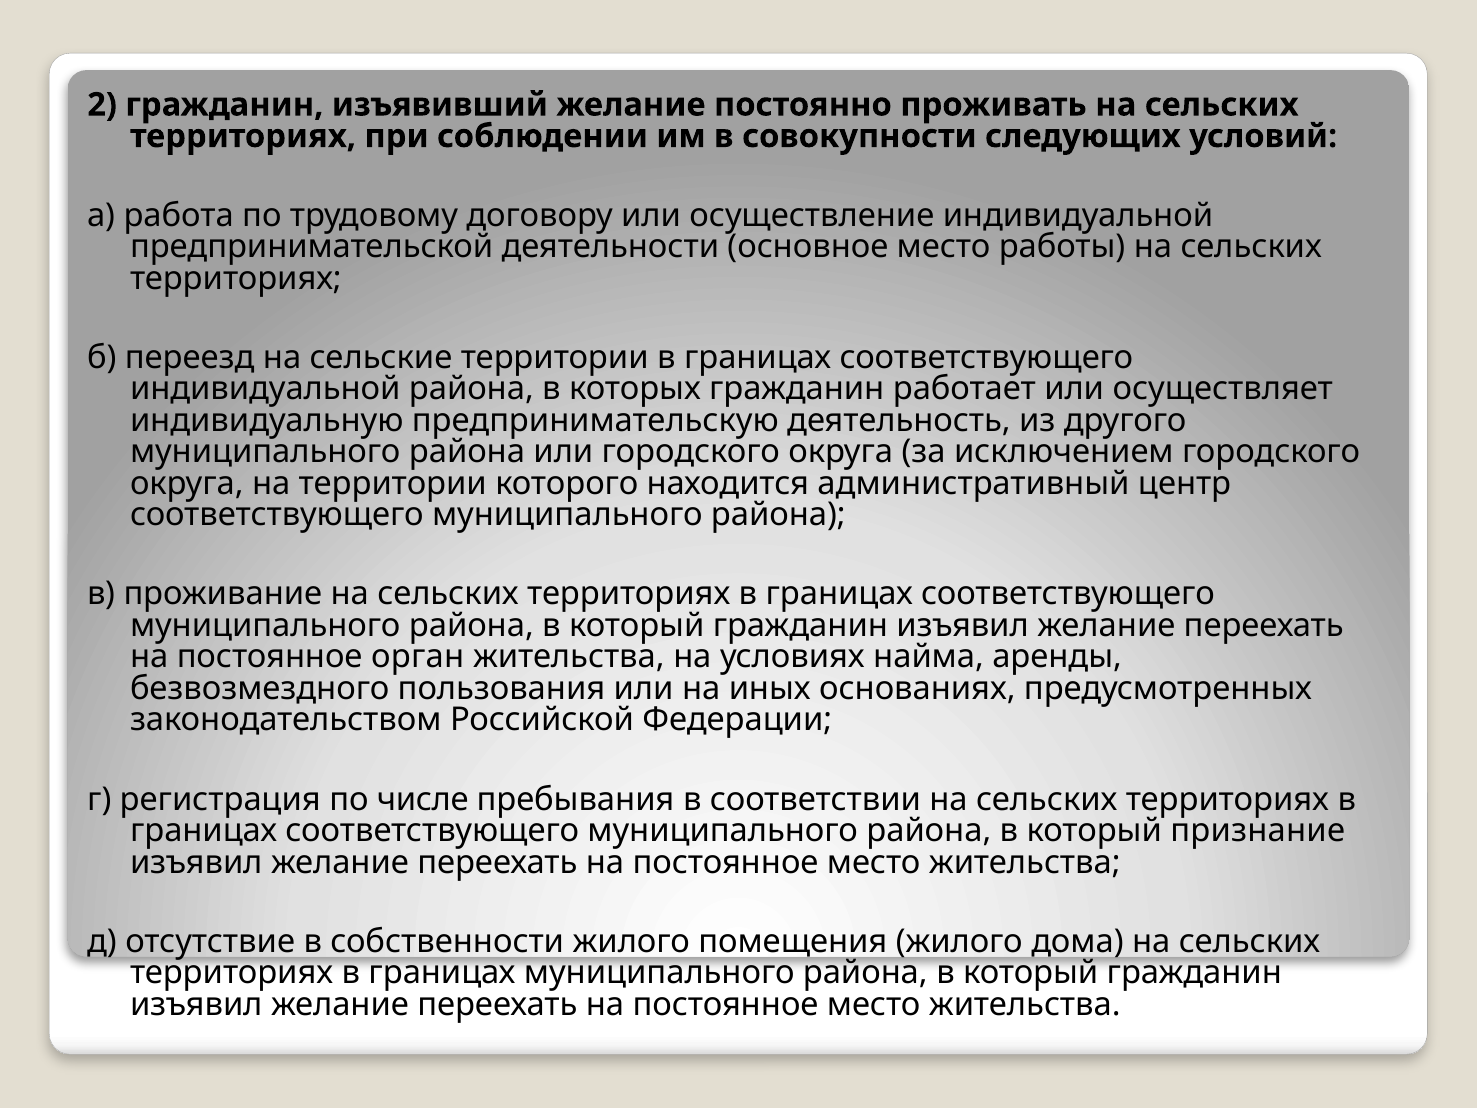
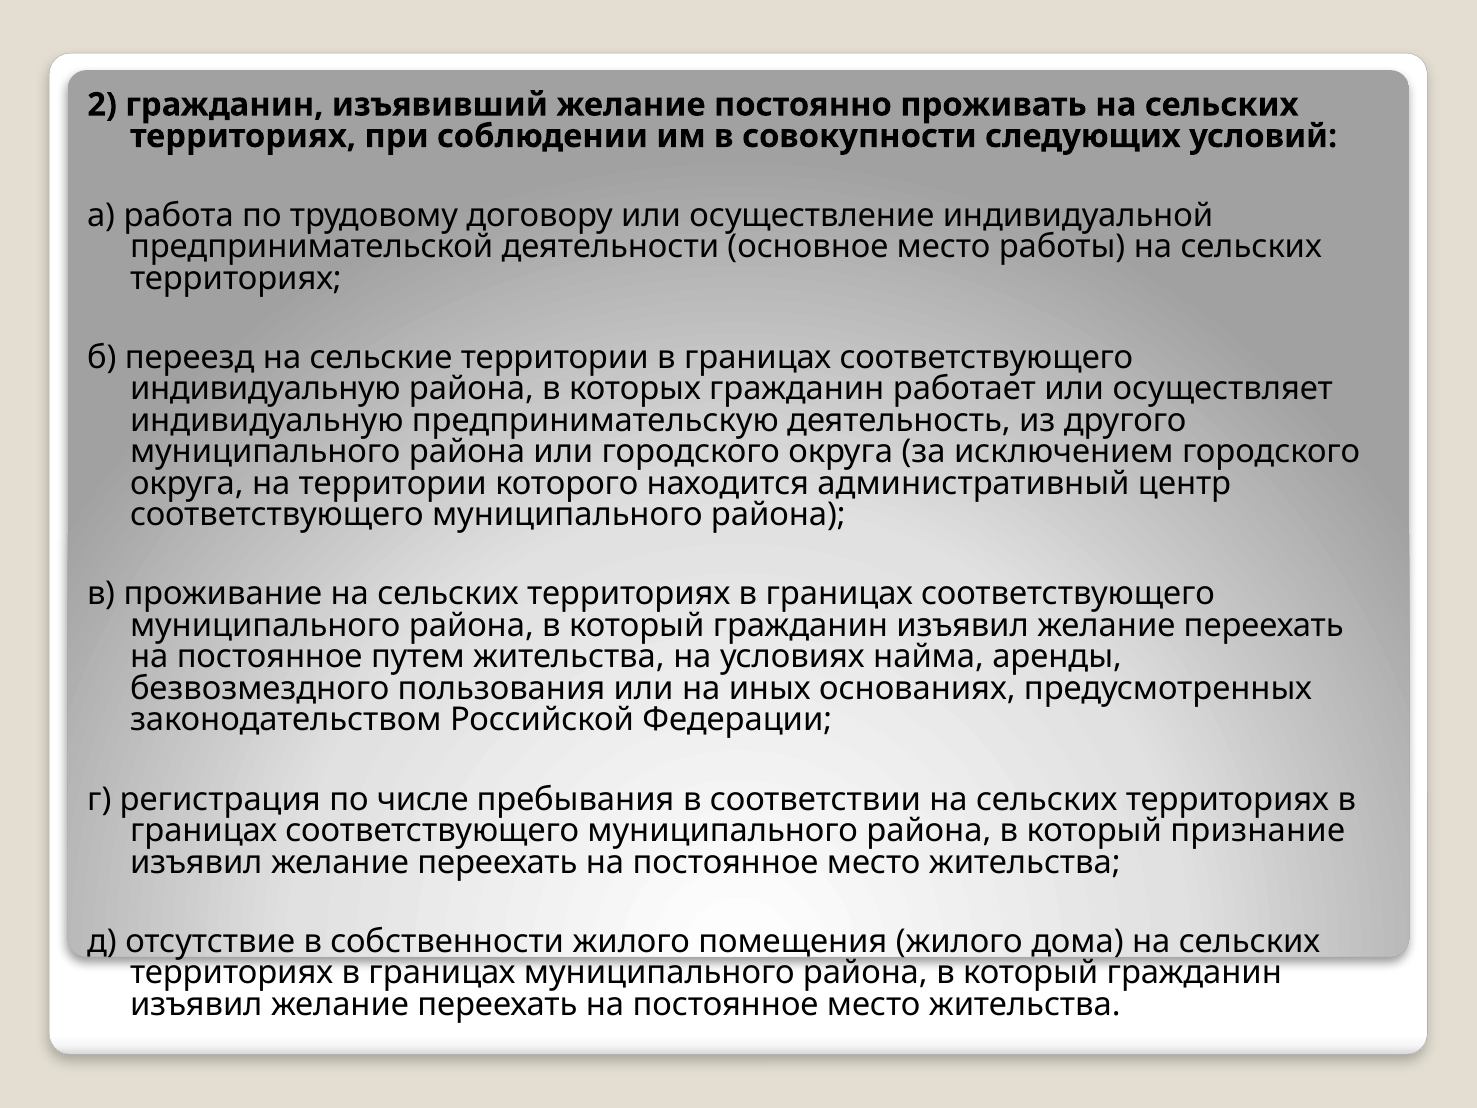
индивидуальной at (265, 389): индивидуальной -> индивидуальную
орган: орган -> путем
